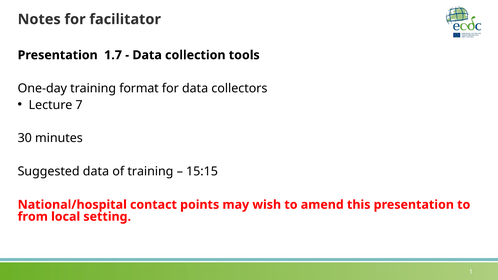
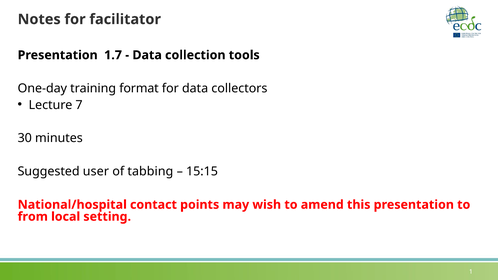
Suggested data: data -> user
of training: training -> tabbing
